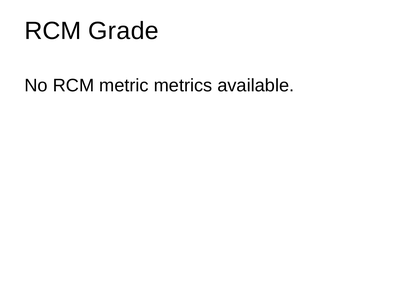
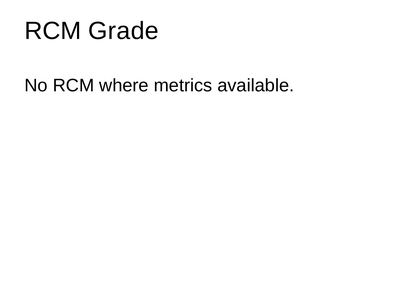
metric: metric -> where
